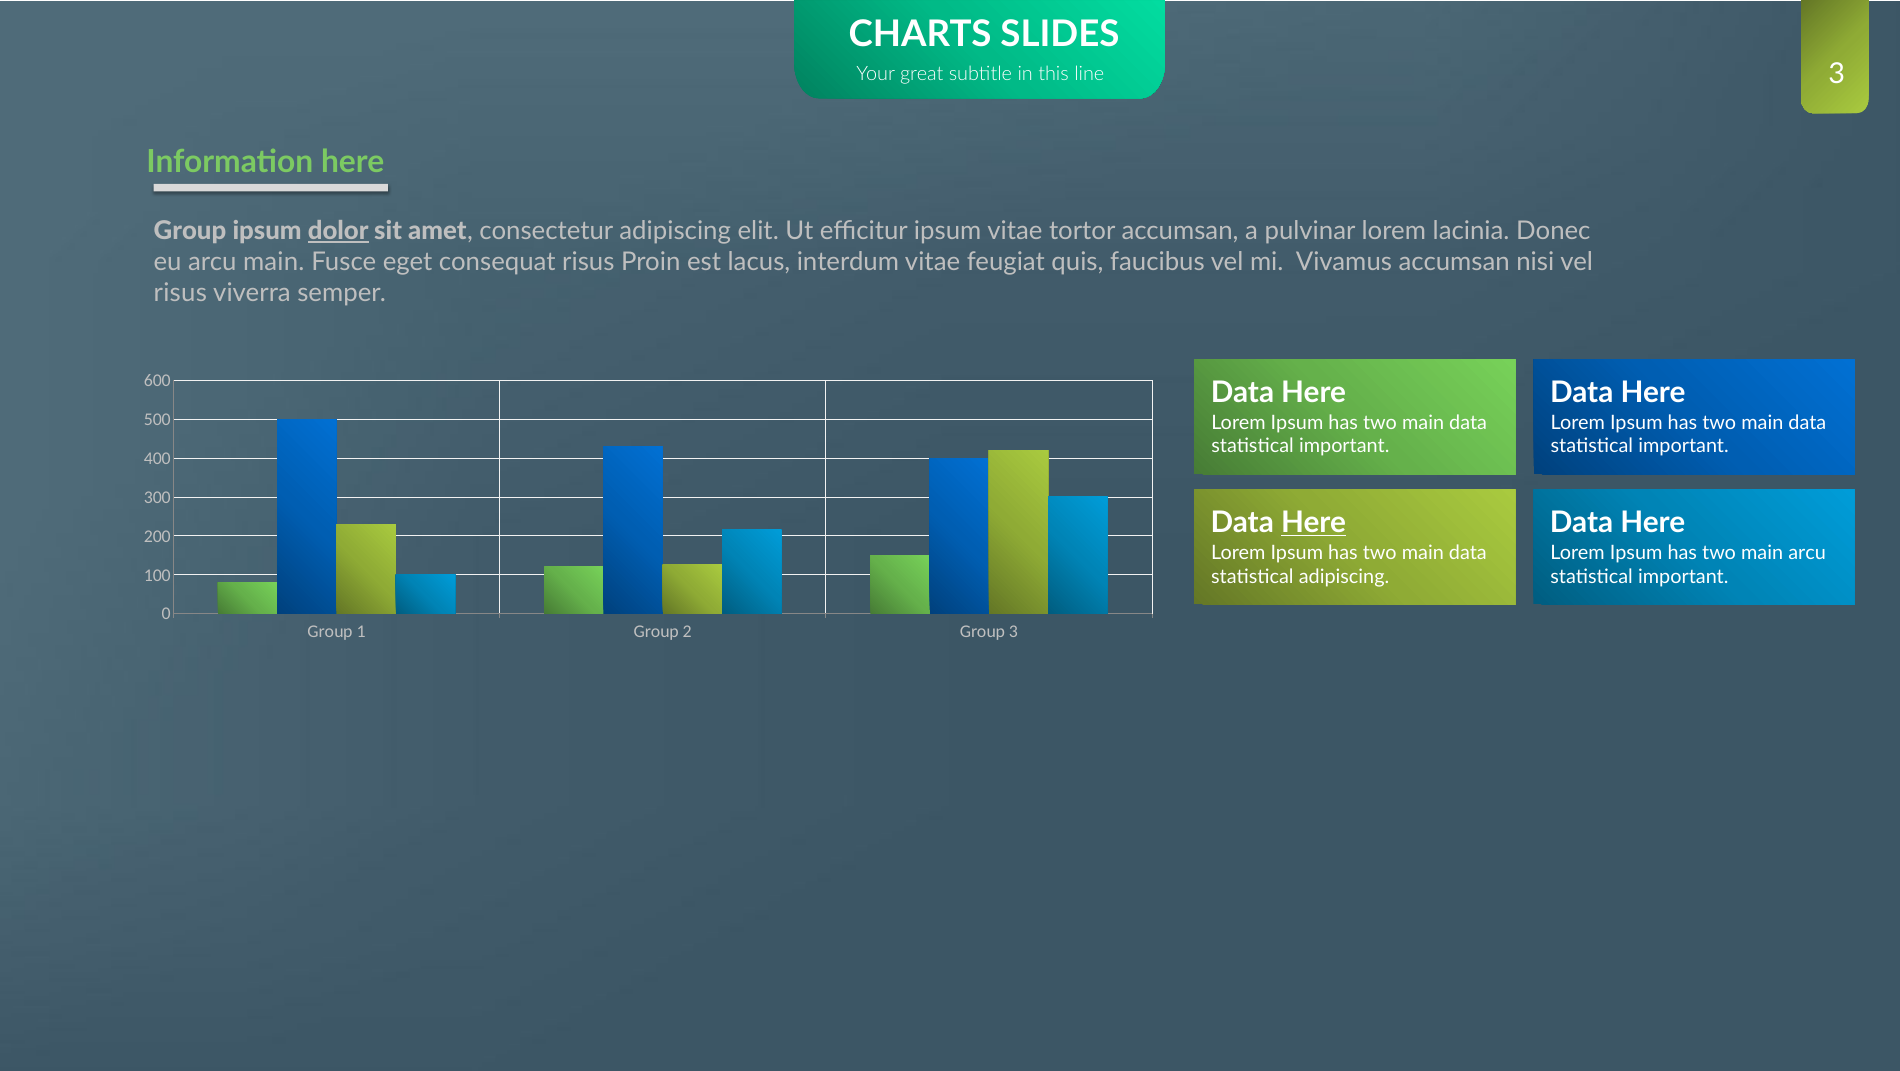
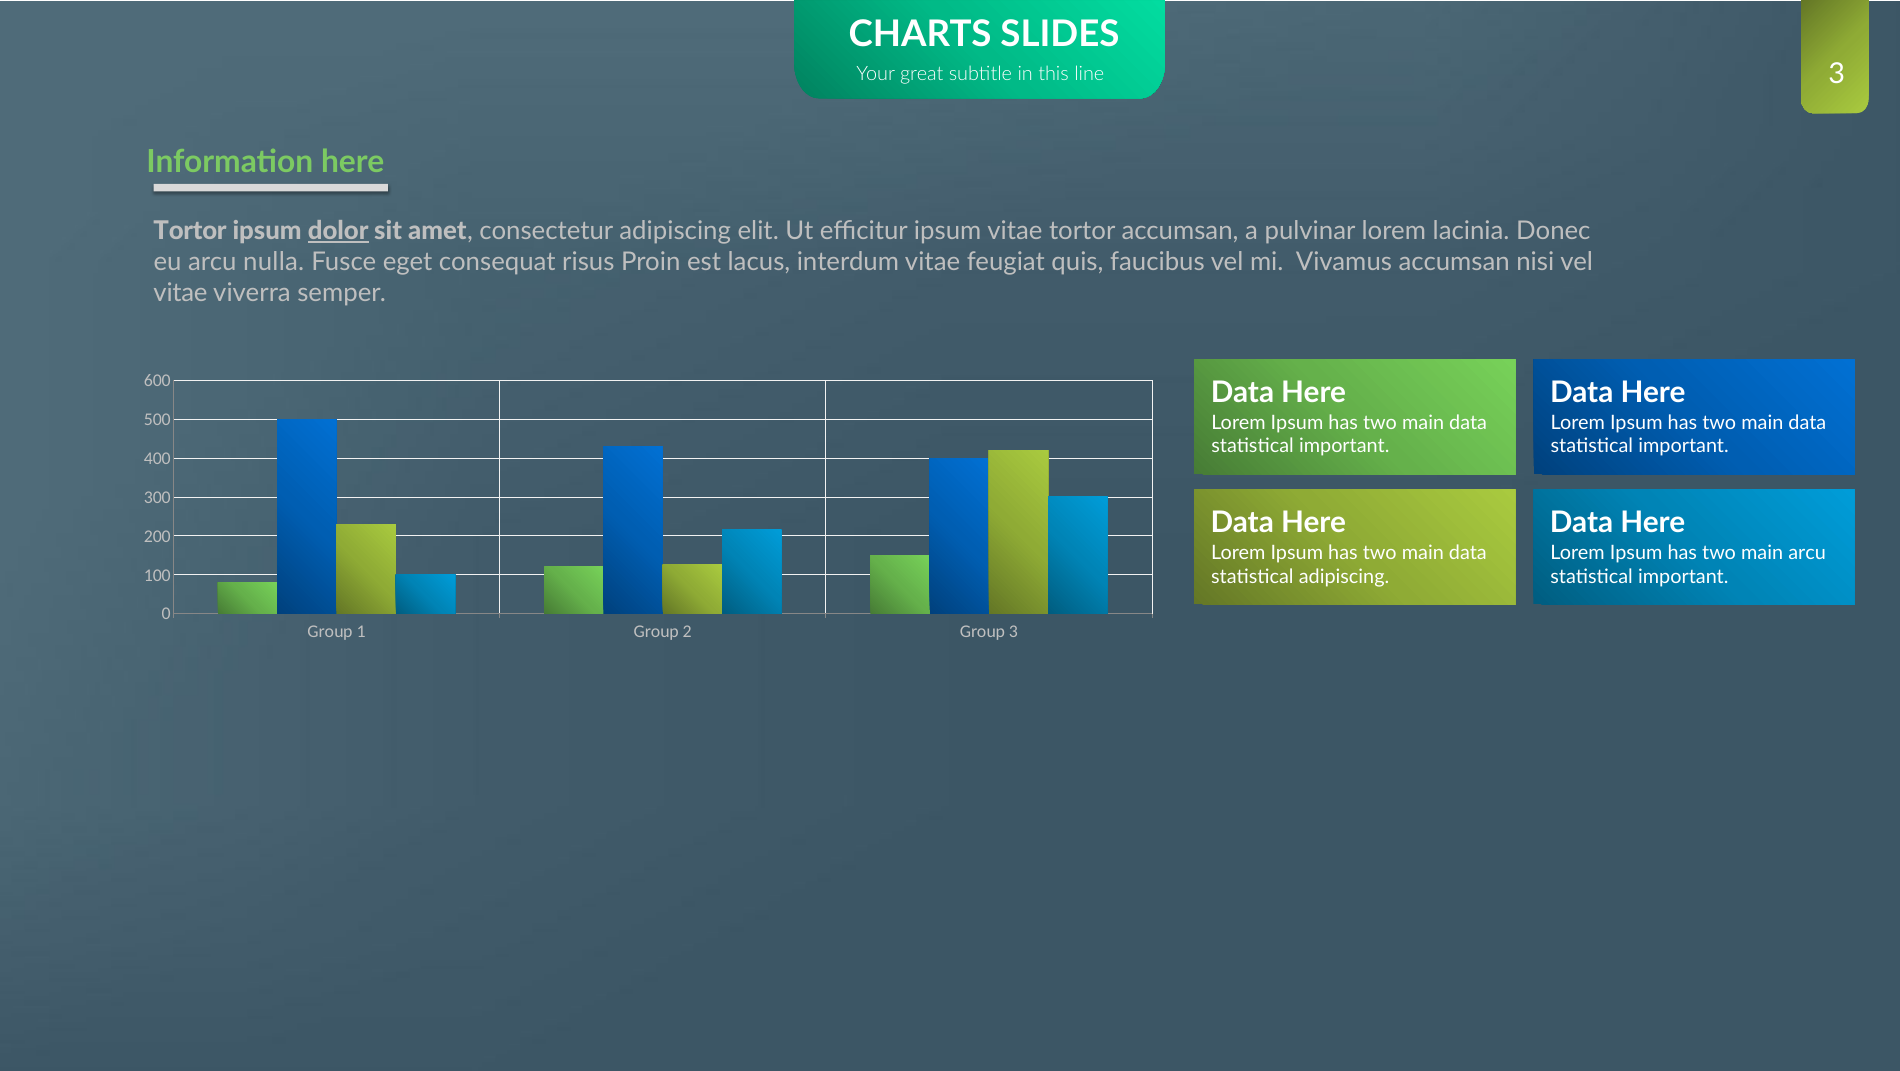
Group at (190, 231): Group -> Tortor
arcu main: main -> nulla
risus at (180, 293): risus -> vitae
Here at (1314, 523) underline: present -> none
